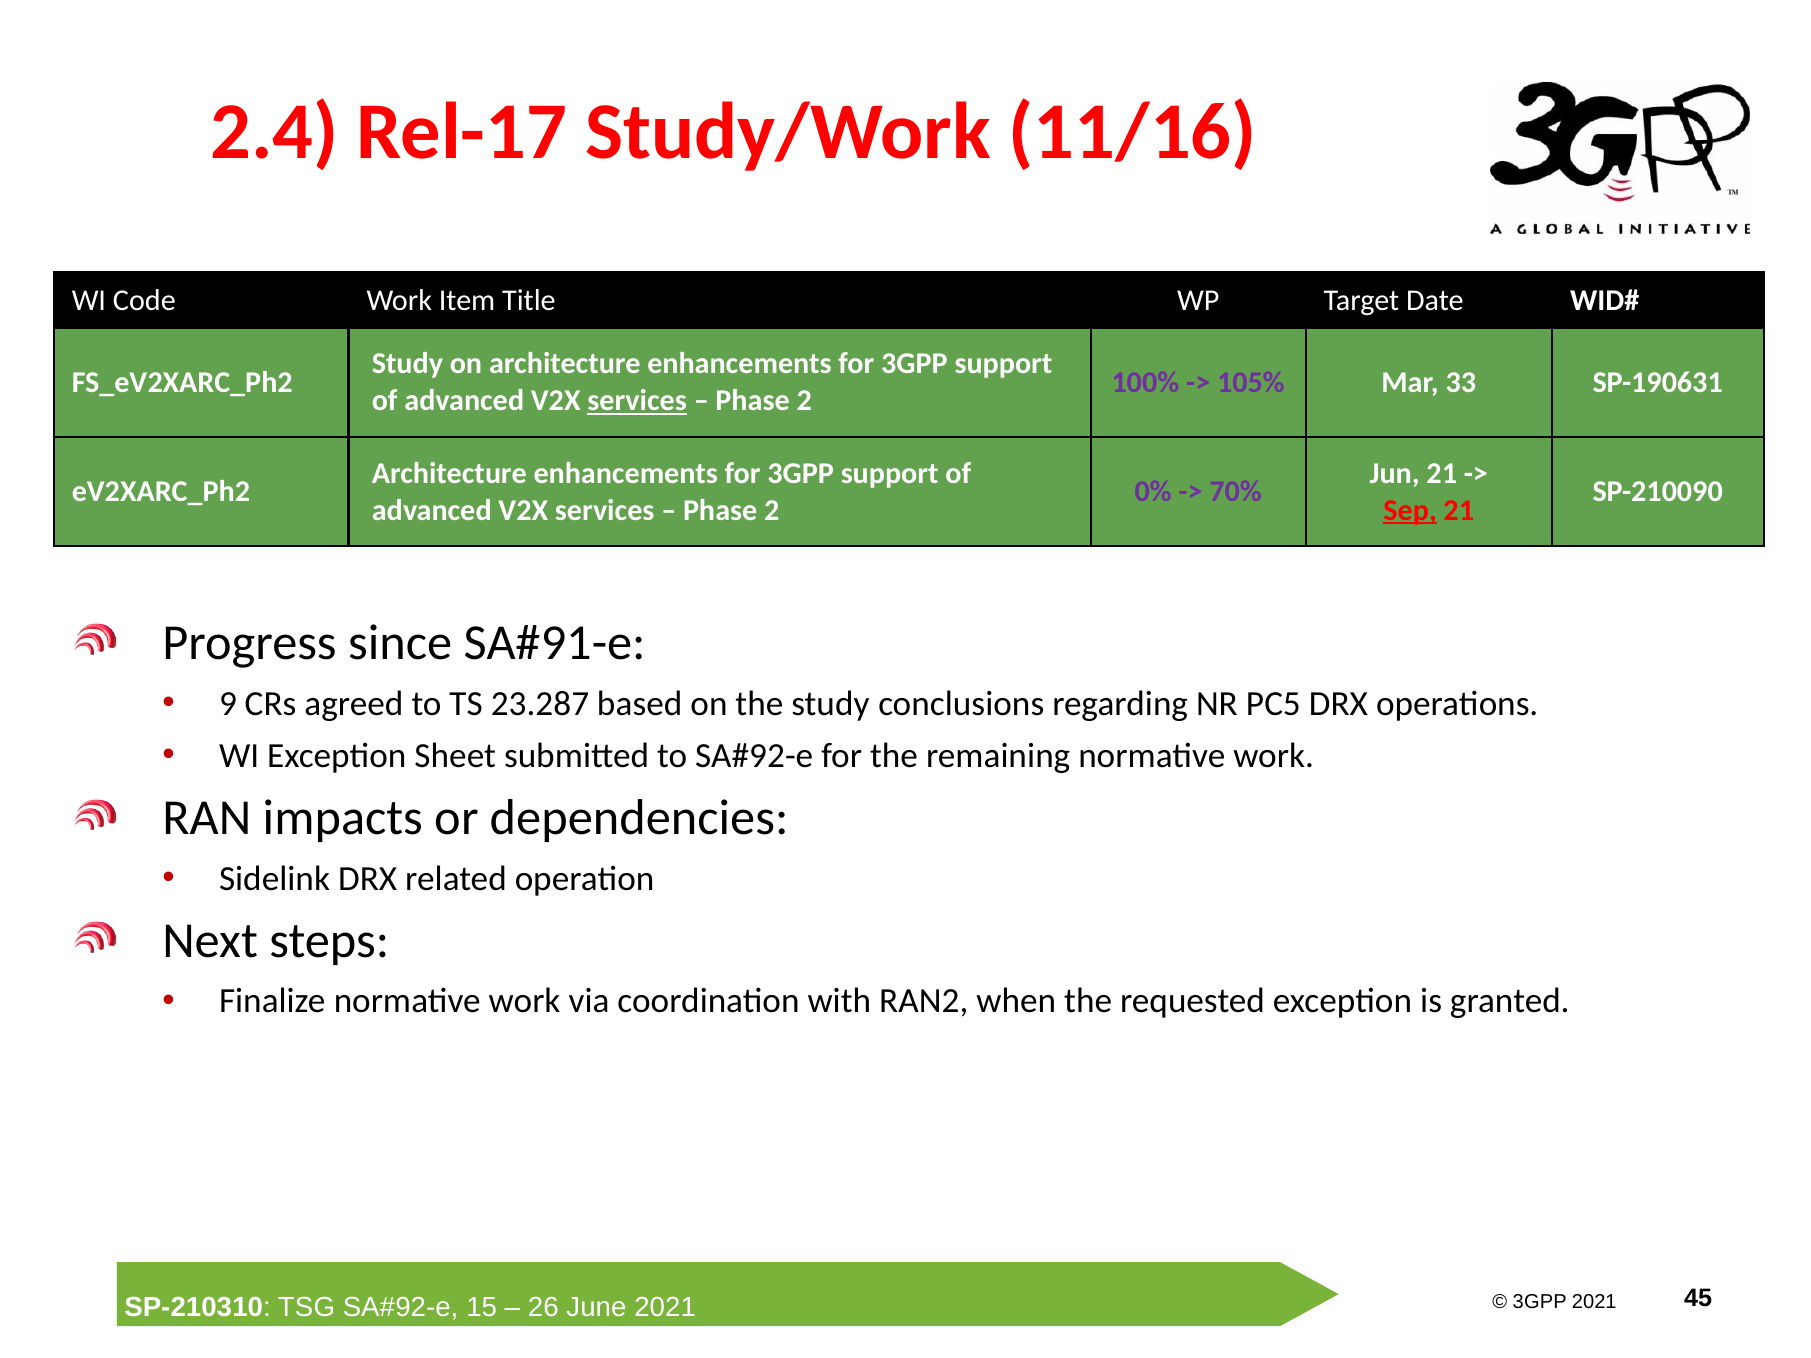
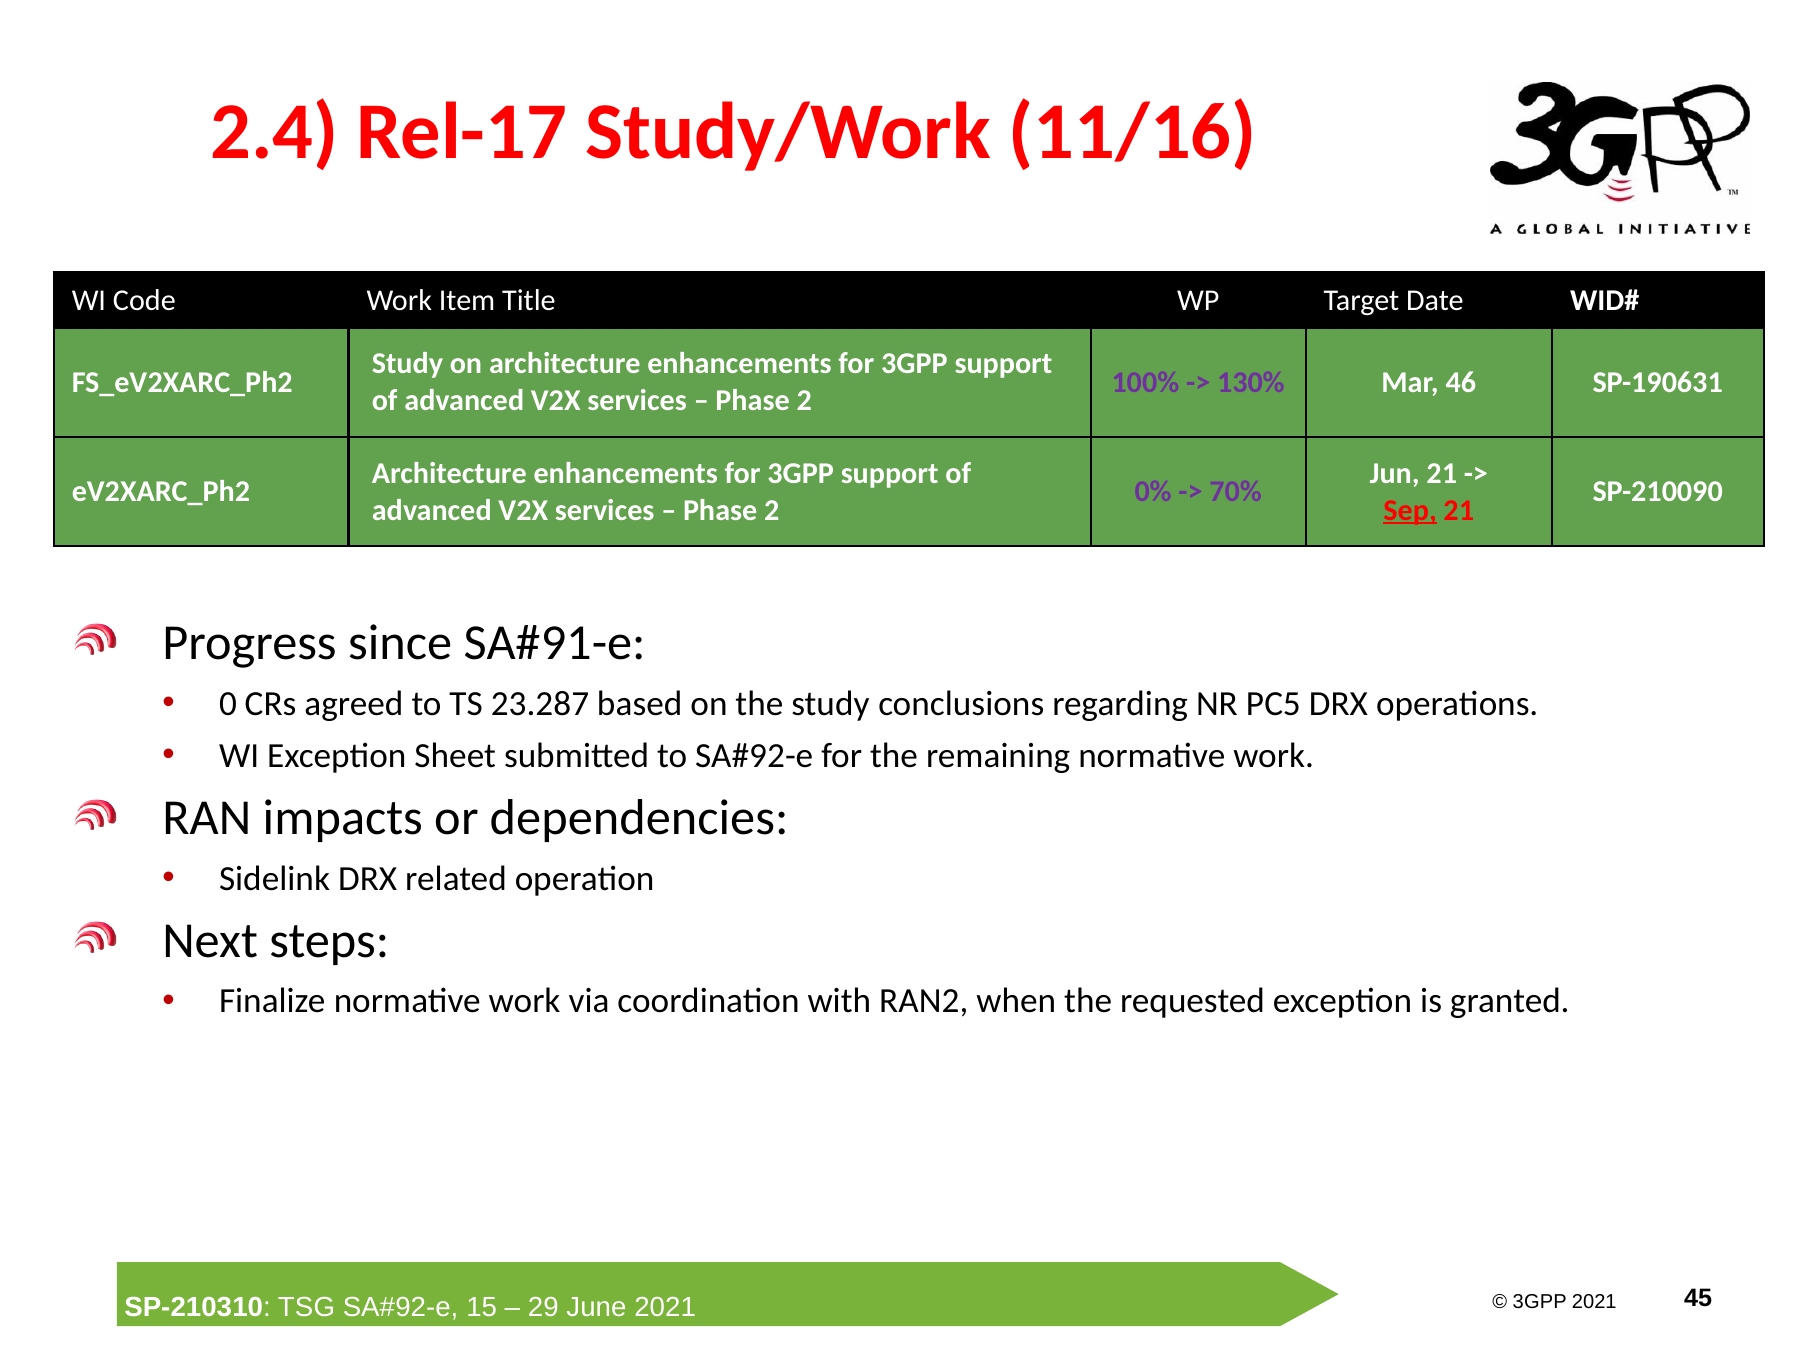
105%: 105% -> 130%
33: 33 -> 46
services at (637, 401) underline: present -> none
9: 9 -> 0
26: 26 -> 29
